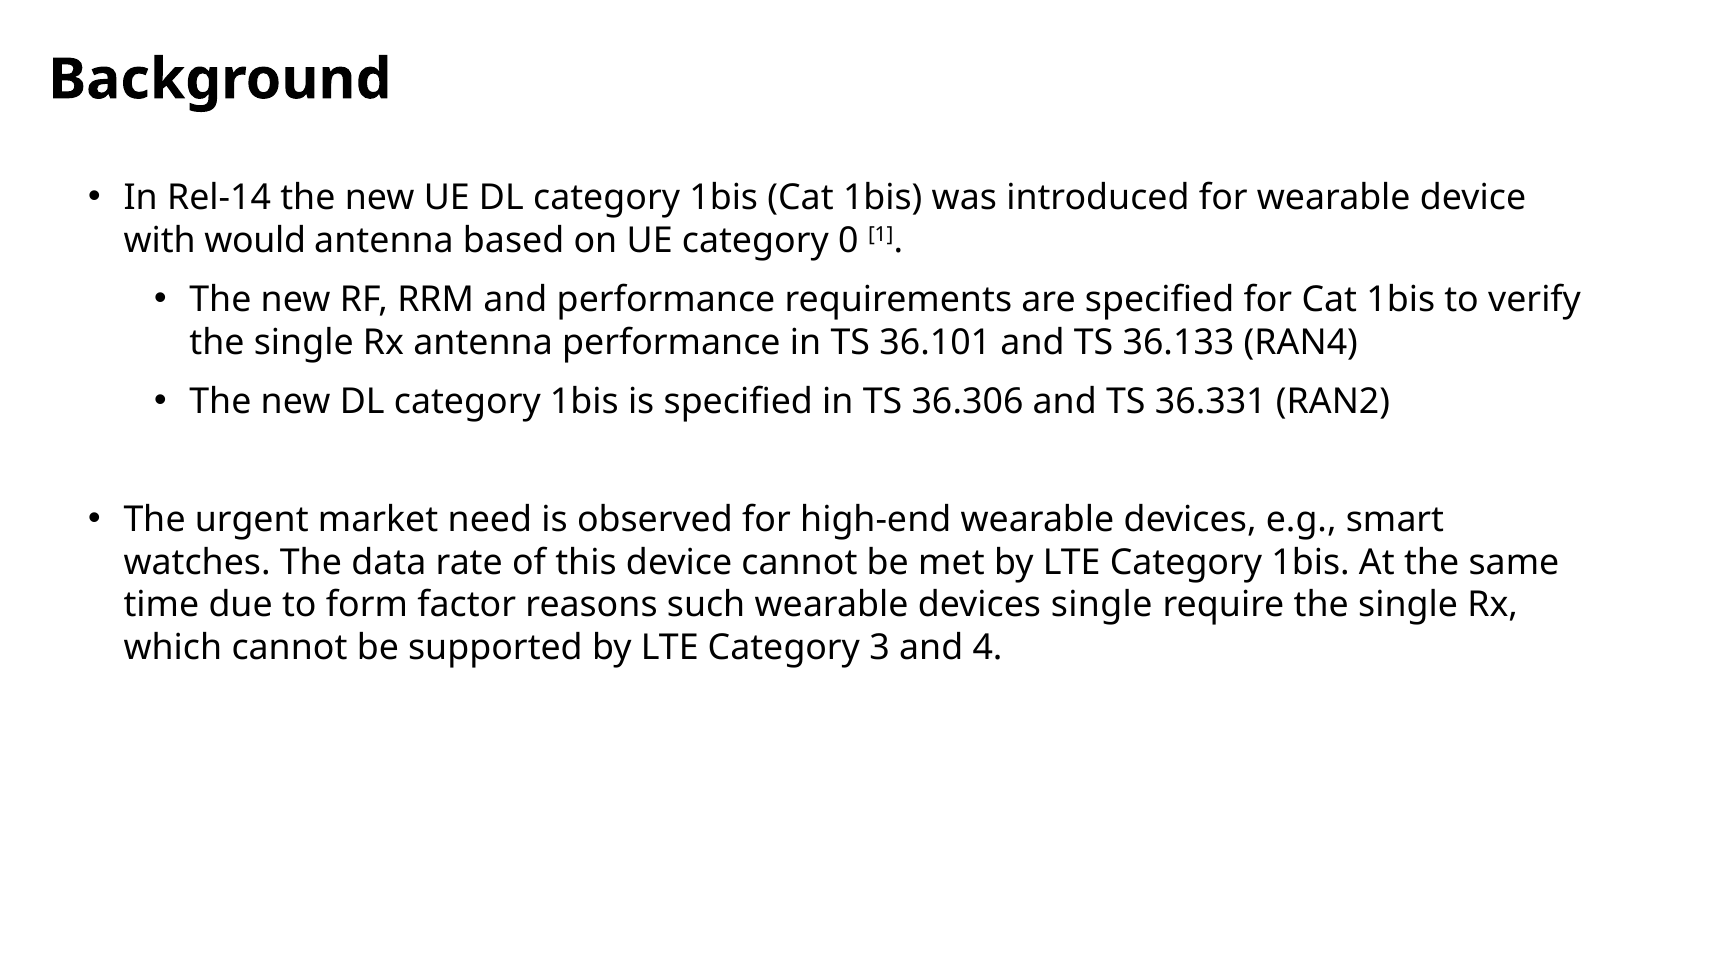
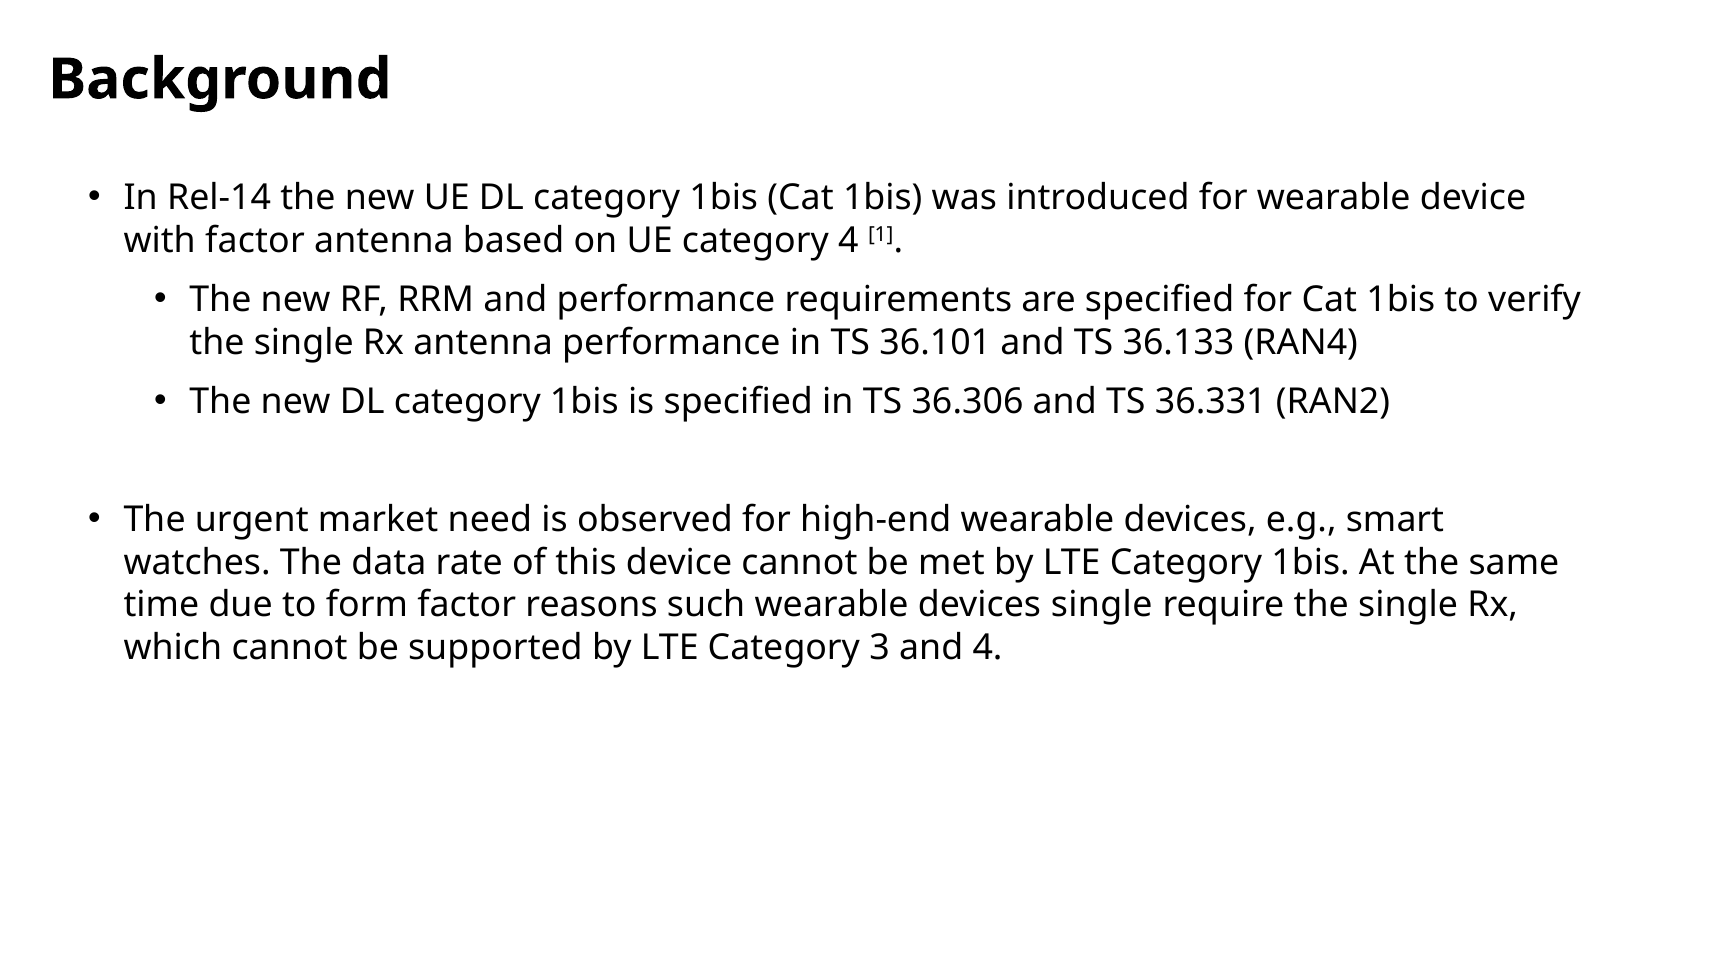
with would: would -> factor
category 0: 0 -> 4
